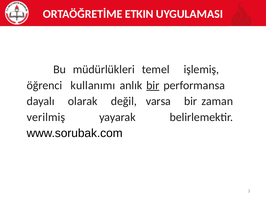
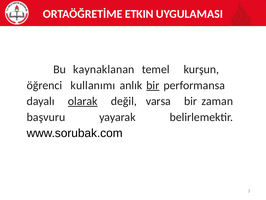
müdürlükleri: müdürlükleri -> kaynaklanan
işlemiş: işlemiş -> kurşun
olarak underline: none -> present
verilmiş: verilmiş -> başvuru
